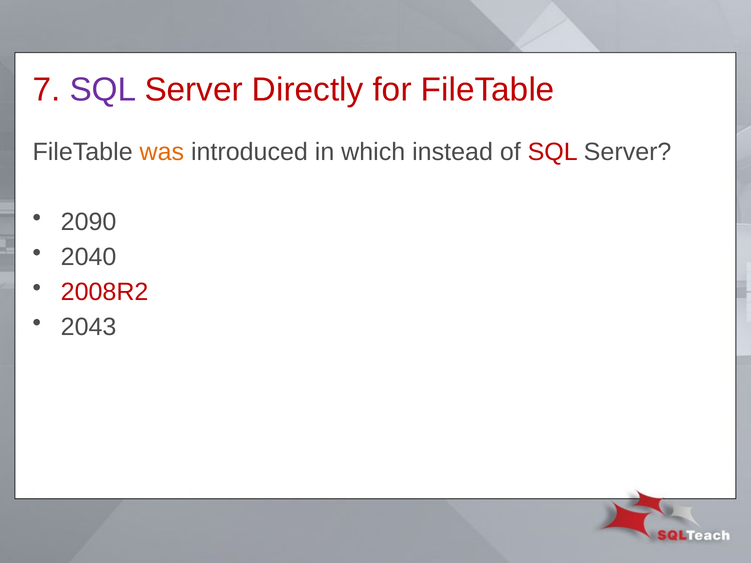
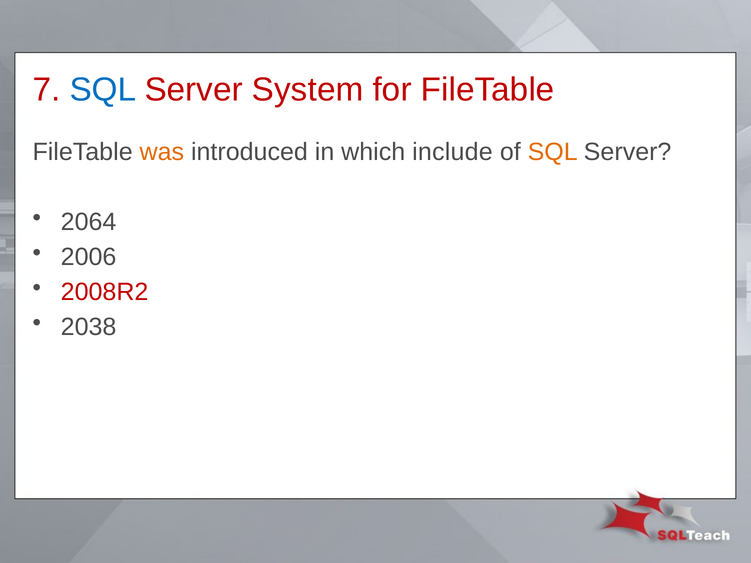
SQL at (103, 90) colour: purple -> blue
Directly: Directly -> System
instead: instead -> include
SQL at (553, 152) colour: red -> orange
2090: 2090 -> 2064
2040: 2040 -> 2006
2043: 2043 -> 2038
